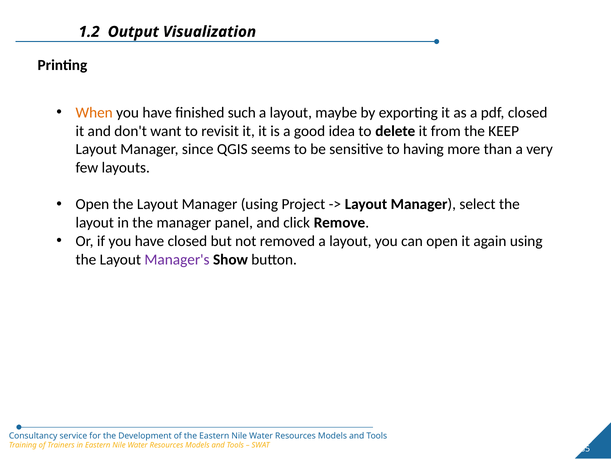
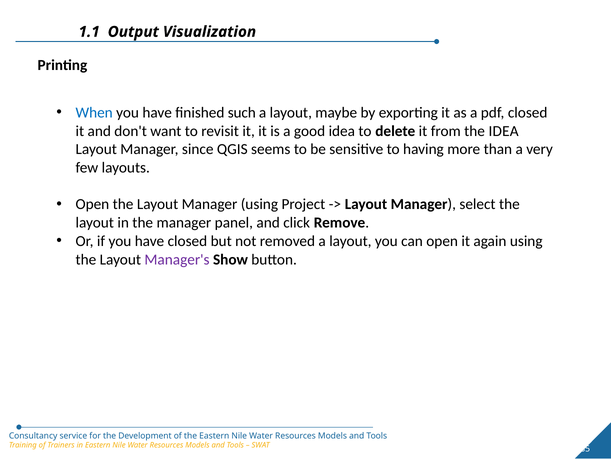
1.2: 1.2 -> 1.1
When colour: orange -> blue
the KEEP: KEEP -> IDEA
